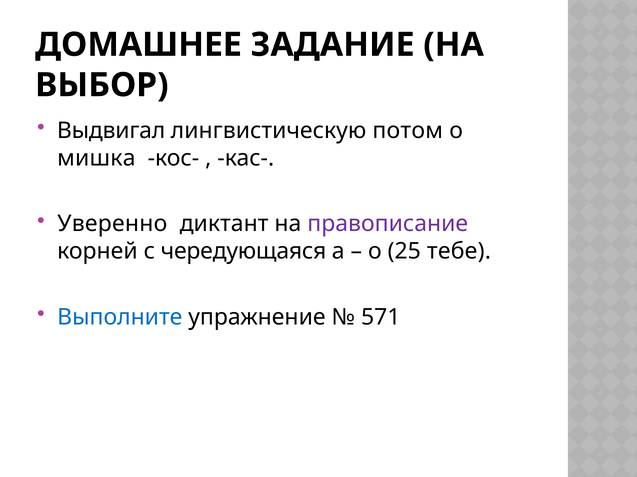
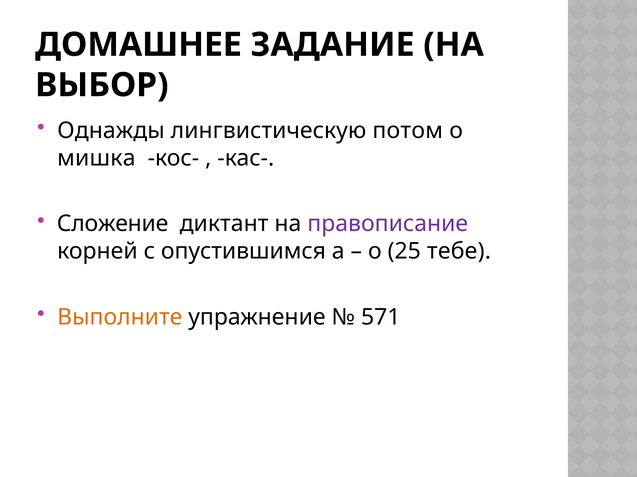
Выдвигал: Выдвигал -> Однажды
Уверенно: Уверенно -> Сложение
чередующаяся: чередующаяся -> опустившимся
Выполните colour: blue -> orange
